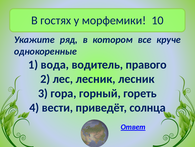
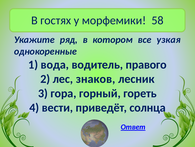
10: 10 -> 58
круче: круче -> узкая
лес лесник: лесник -> знаков
